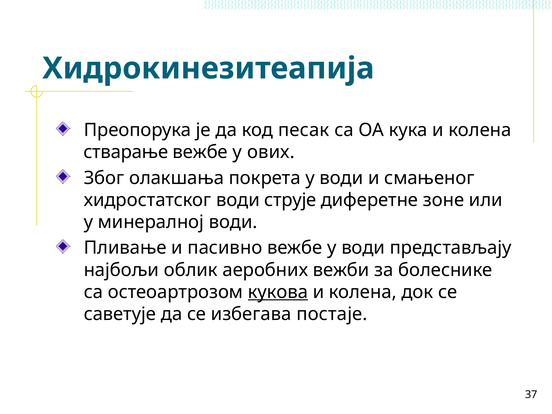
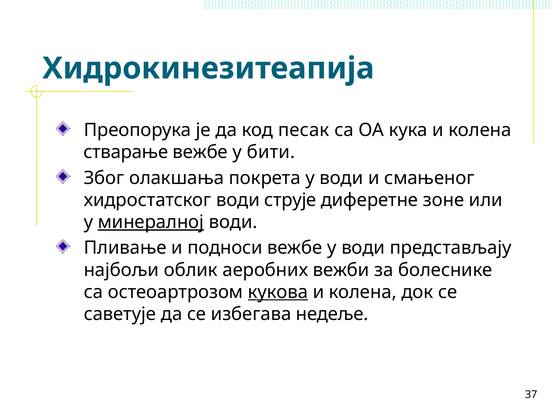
ових: ових -> бити
минералној underline: none -> present
пасивно: пасивно -> подноси
постаје: постаје -> недеље
